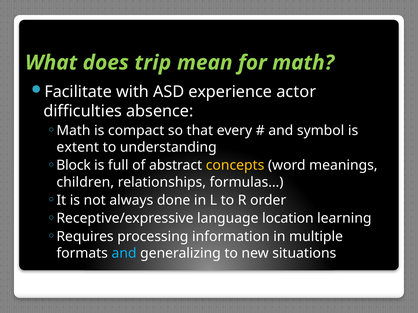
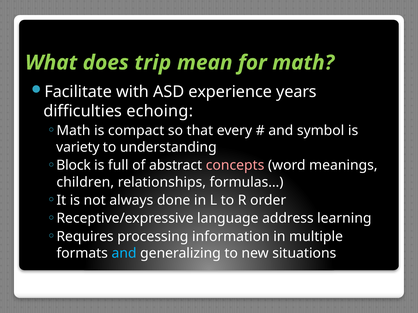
actor: actor -> years
absence: absence -> echoing
extent: extent -> variety
concepts colour: yellow -> pink
location: location -> address
